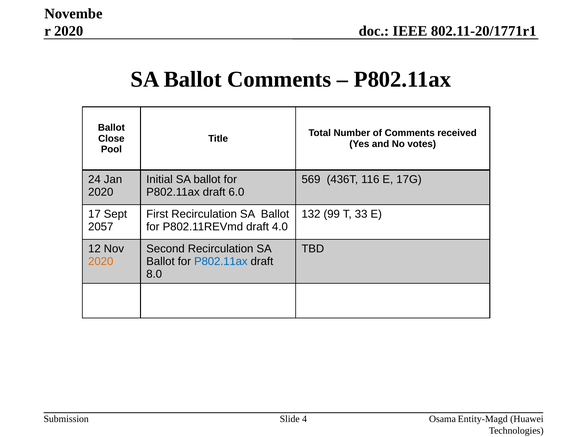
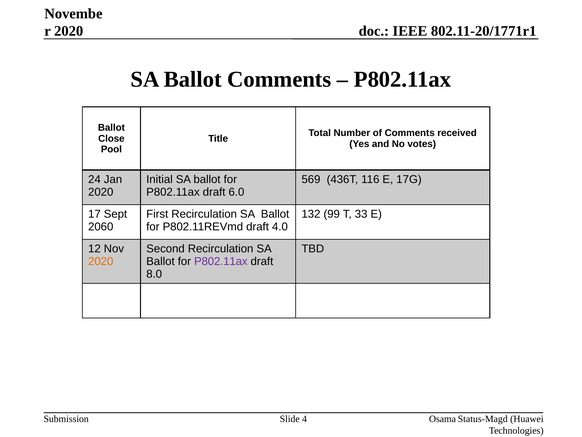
2057: 2057 -> 2060
P802.11ax at (221, 261) colour: blue -> purple
Entity-Magd: Entity-Magd -> Status-Magd
